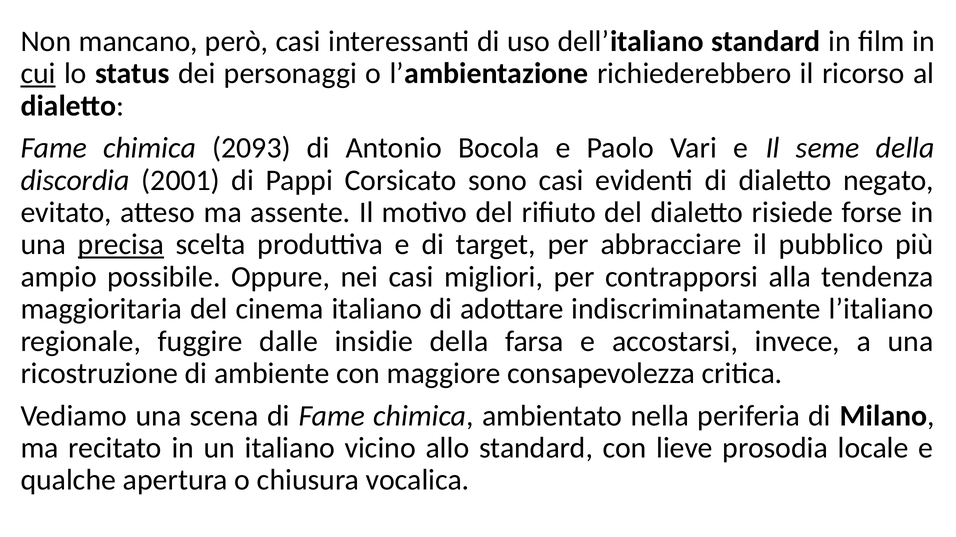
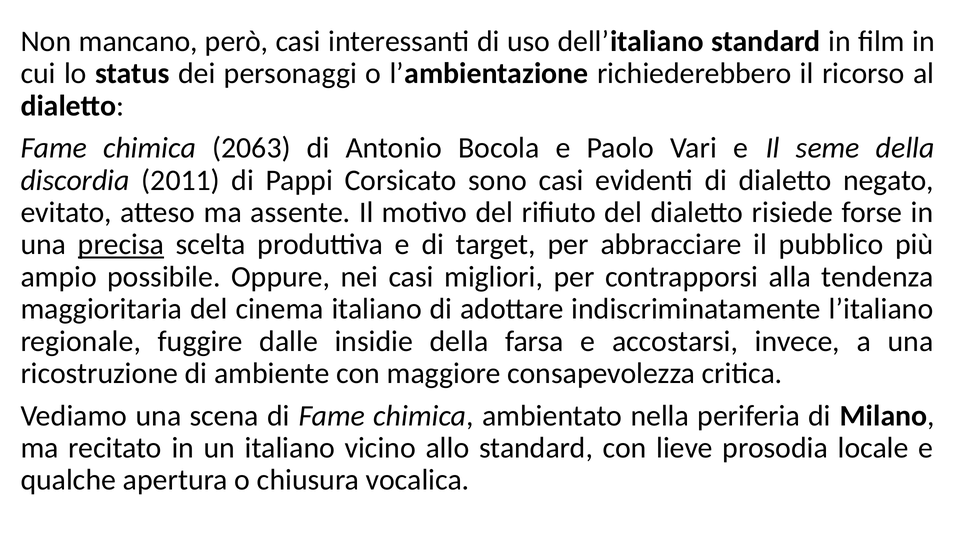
cui underline: present -> none
2093: 2093 -> 2063
2001: 2001 -> 2011
